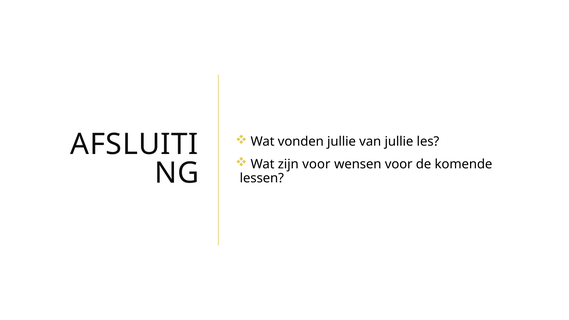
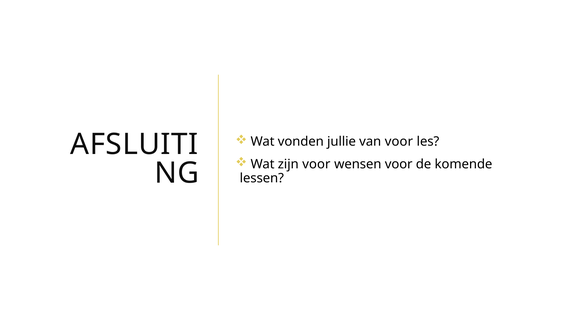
van jullie: jullie -> voor
